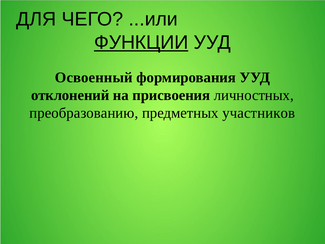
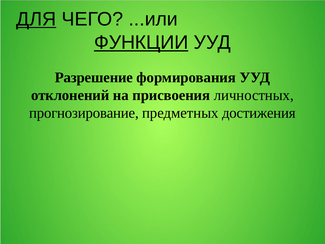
ДЛЯ underline: none -> present
Освоенный: Освоенный -> Разрешение
преобразованию: преобразованию -> прогнозирование
участников: участников -> достижения
